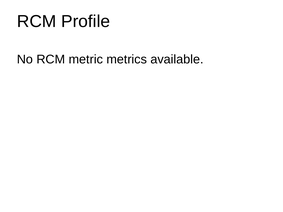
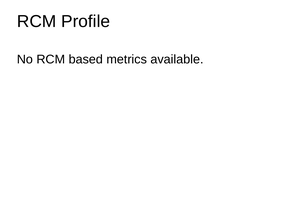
metric: metric -> based
